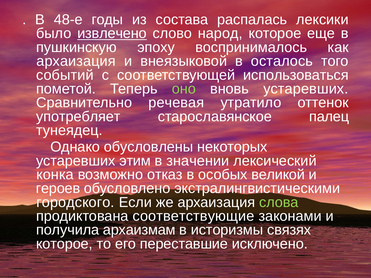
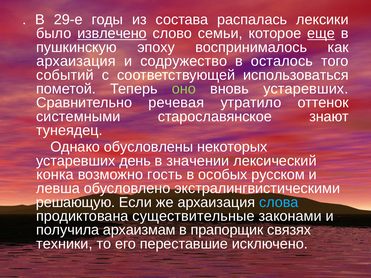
48-е: 48-е -> 29-е
народ: народ -> семьи
еще underline: none -> present
внеязыковой: внеязыковой -> содружество
употребляет: употребляет -> системными
палец: палец -> знают
этим: этим -> день
отказ: отказ -> гость
великой: великой -> русском
героев: героев -> левша
городского: городского -> решающую
слова colour: light green -> light blue
соответствующие: соответствующие -> существительные
историзмы: историзмы -> прапорщик
которое at (64, 244): которое -> техники
